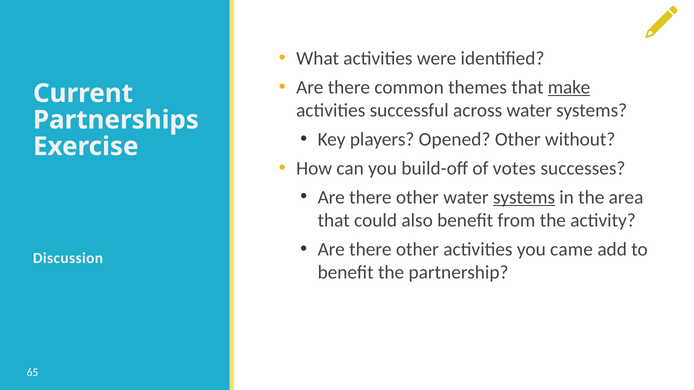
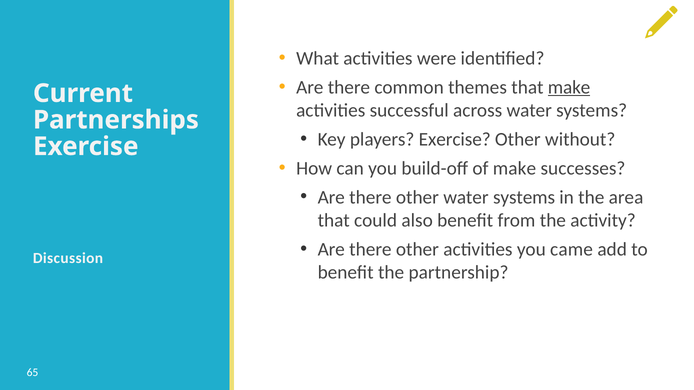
players Opened: Opened -> Exercise
of votes: votes -> make
systems at (524, 197) underline: present -> none
